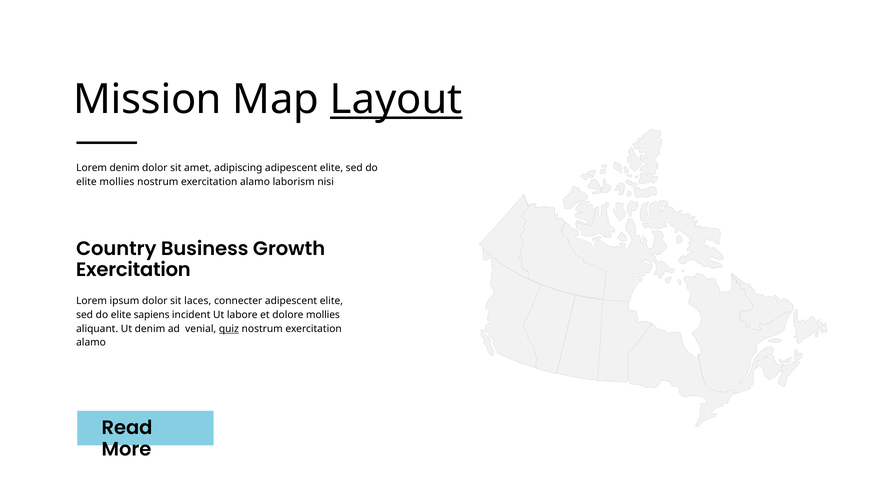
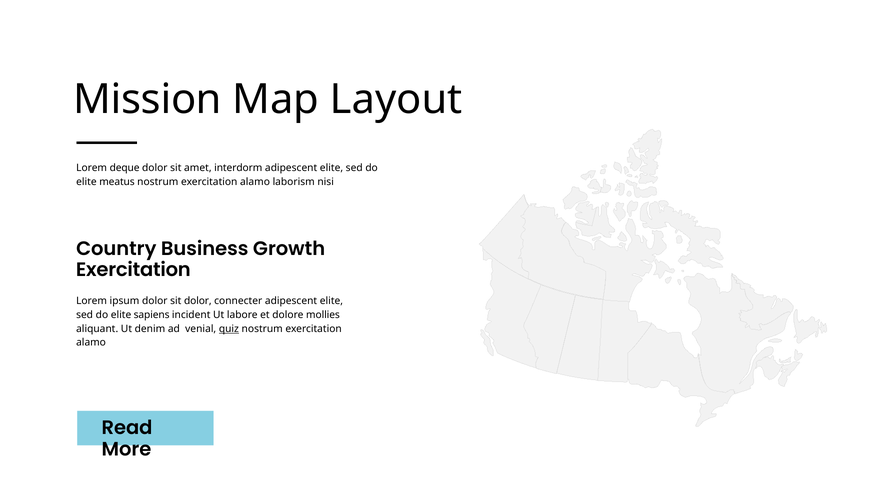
Layout underline: present -> none
Lorem denim: denim -> deque
adipiscing: adipiscing -> interdorm
elite mollies: mollies -> meatus
sit laces: laces -> dolor
